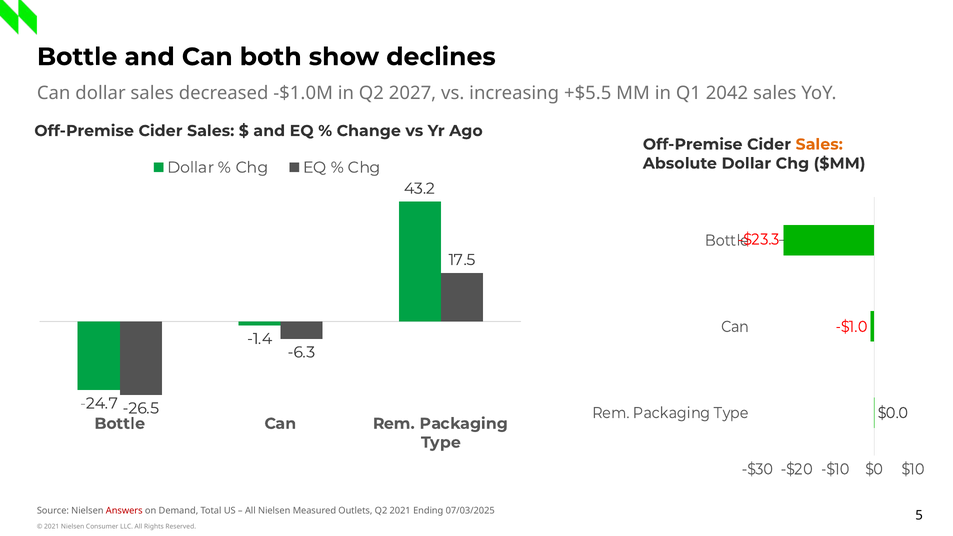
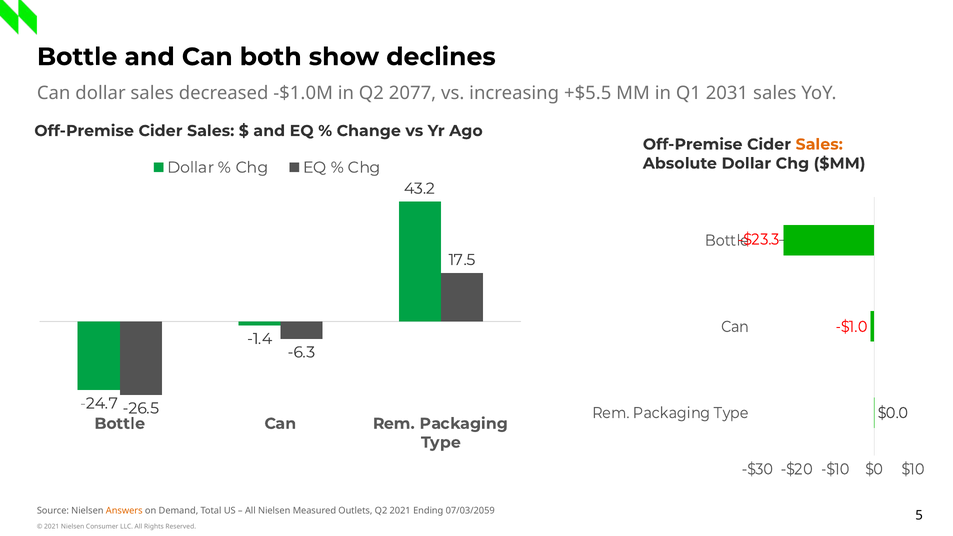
2027: 2027 -> 2077
2042: 2042 -> 2031
Answers colour: red -> orange
07/03/2025: 07/03/2025 -> 07/03/2059
